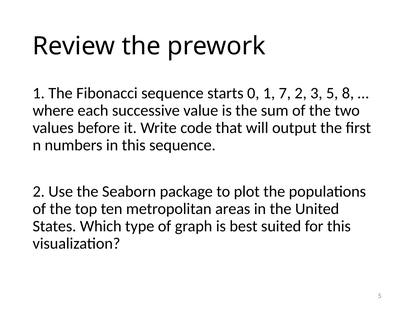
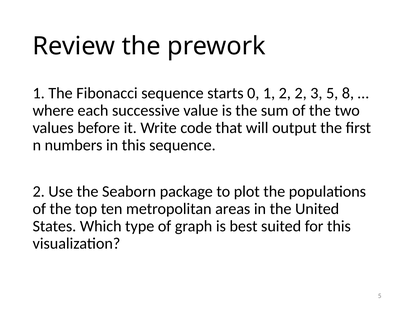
1 7: 7 -> 2
